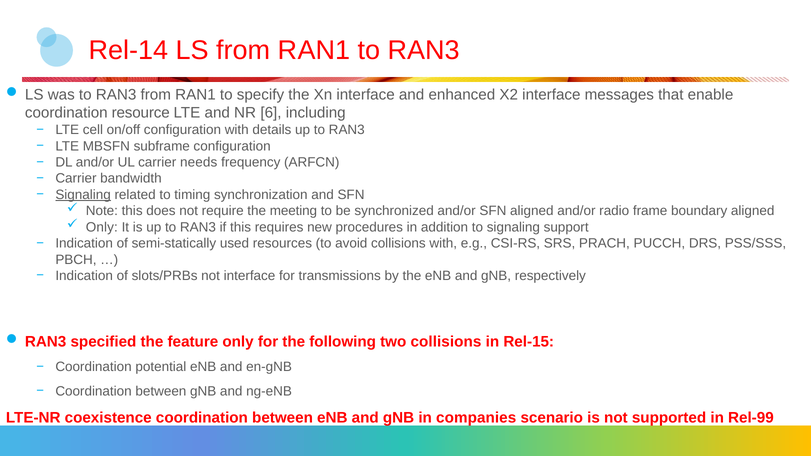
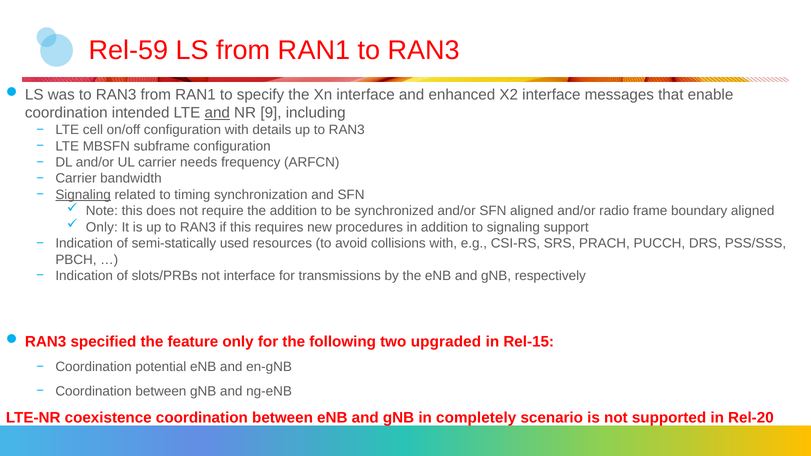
Rel-14: Rel-14 -> Rel-59
resource: resource -> intended
and at (217, 113) underline: none -> present
6: 6 -> 9
the meeting: meeting -> addition
two collisions: collisions -> upgraded
companies: companies -> completely
Rel-99: Rel-99 -> Rel-20
